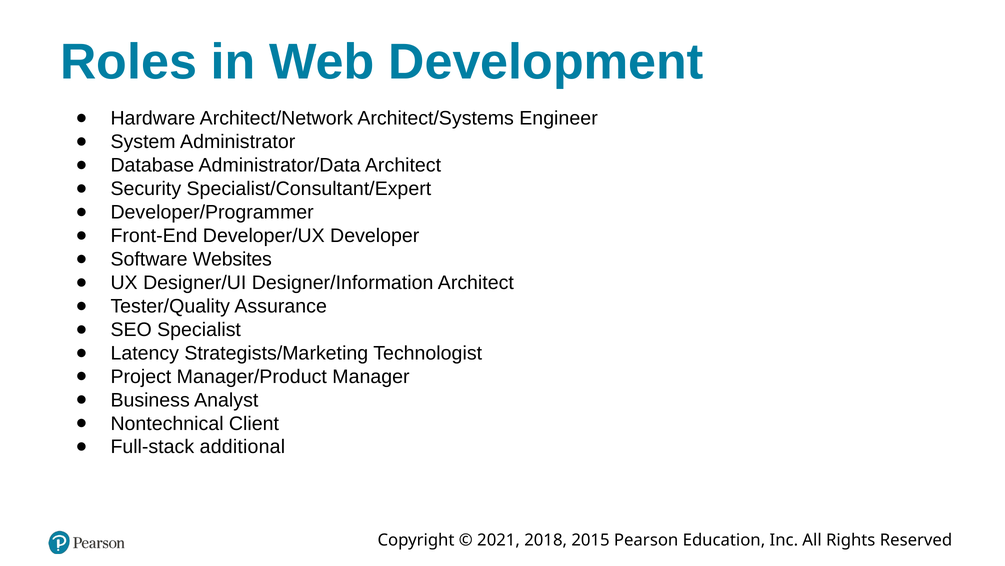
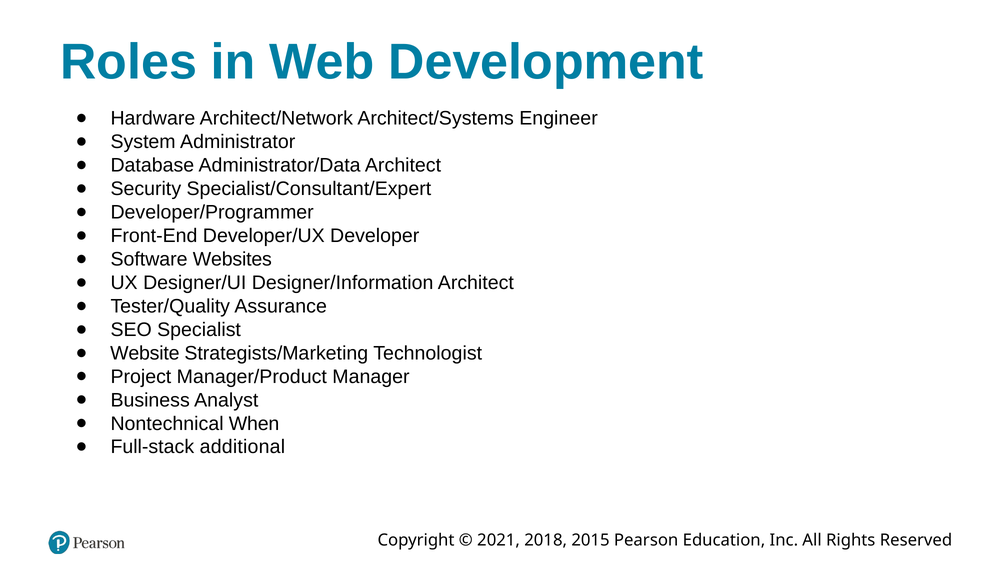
Latency: Latency -> Website
Client: Client -> When
